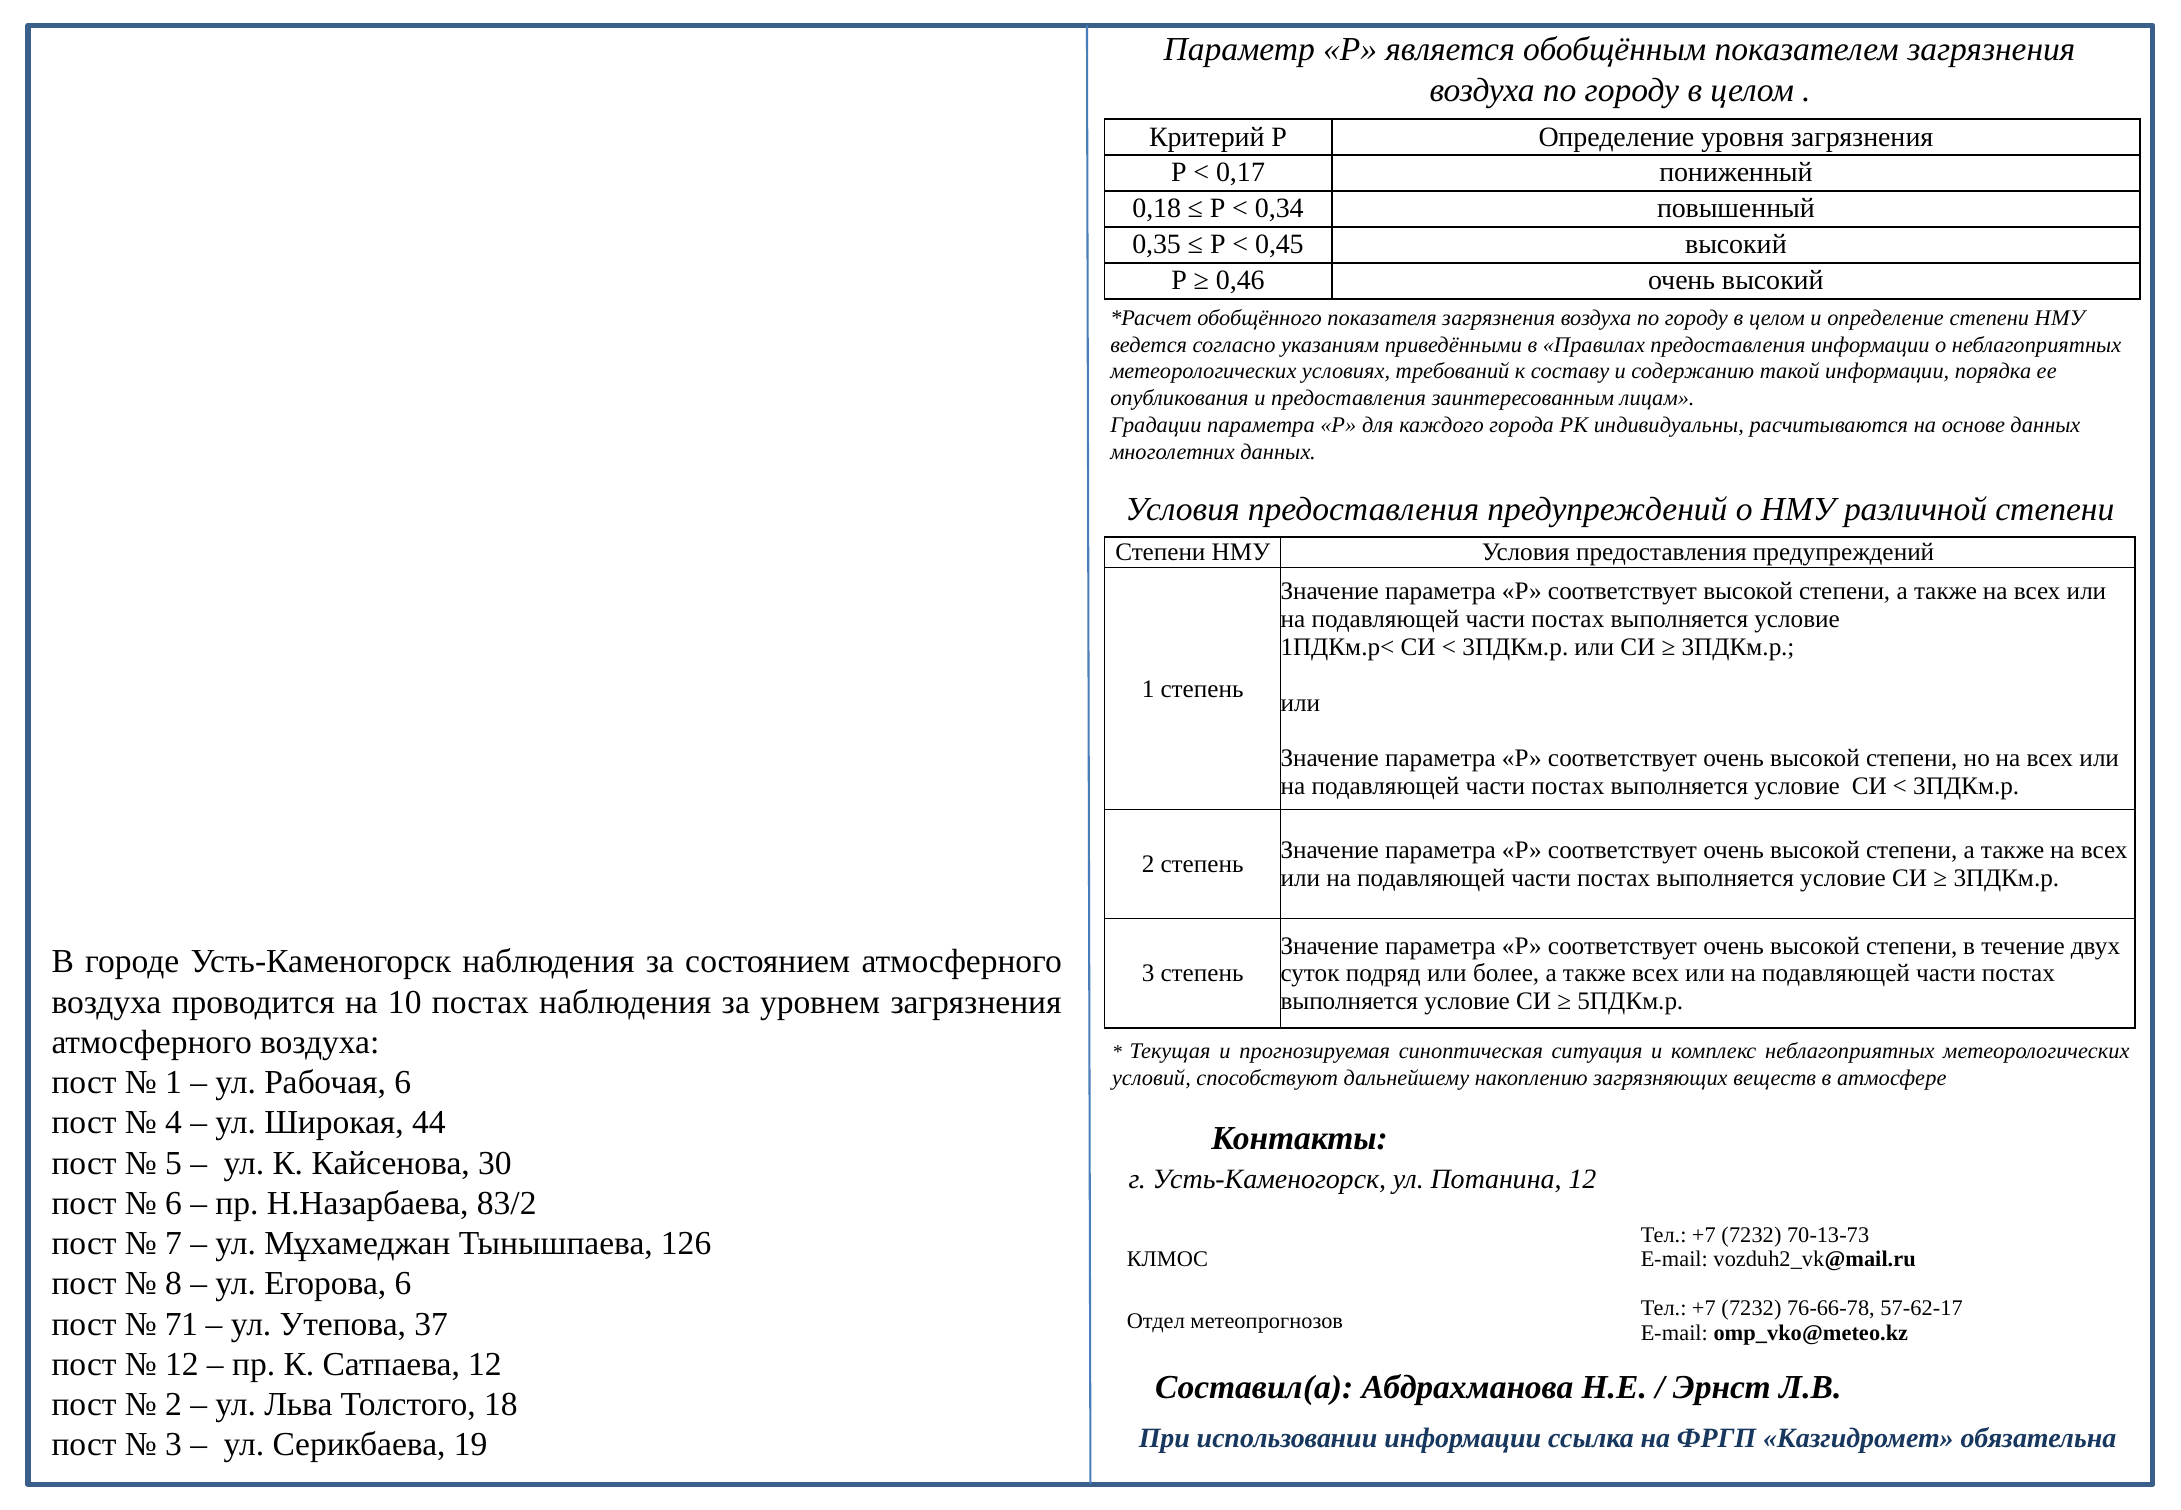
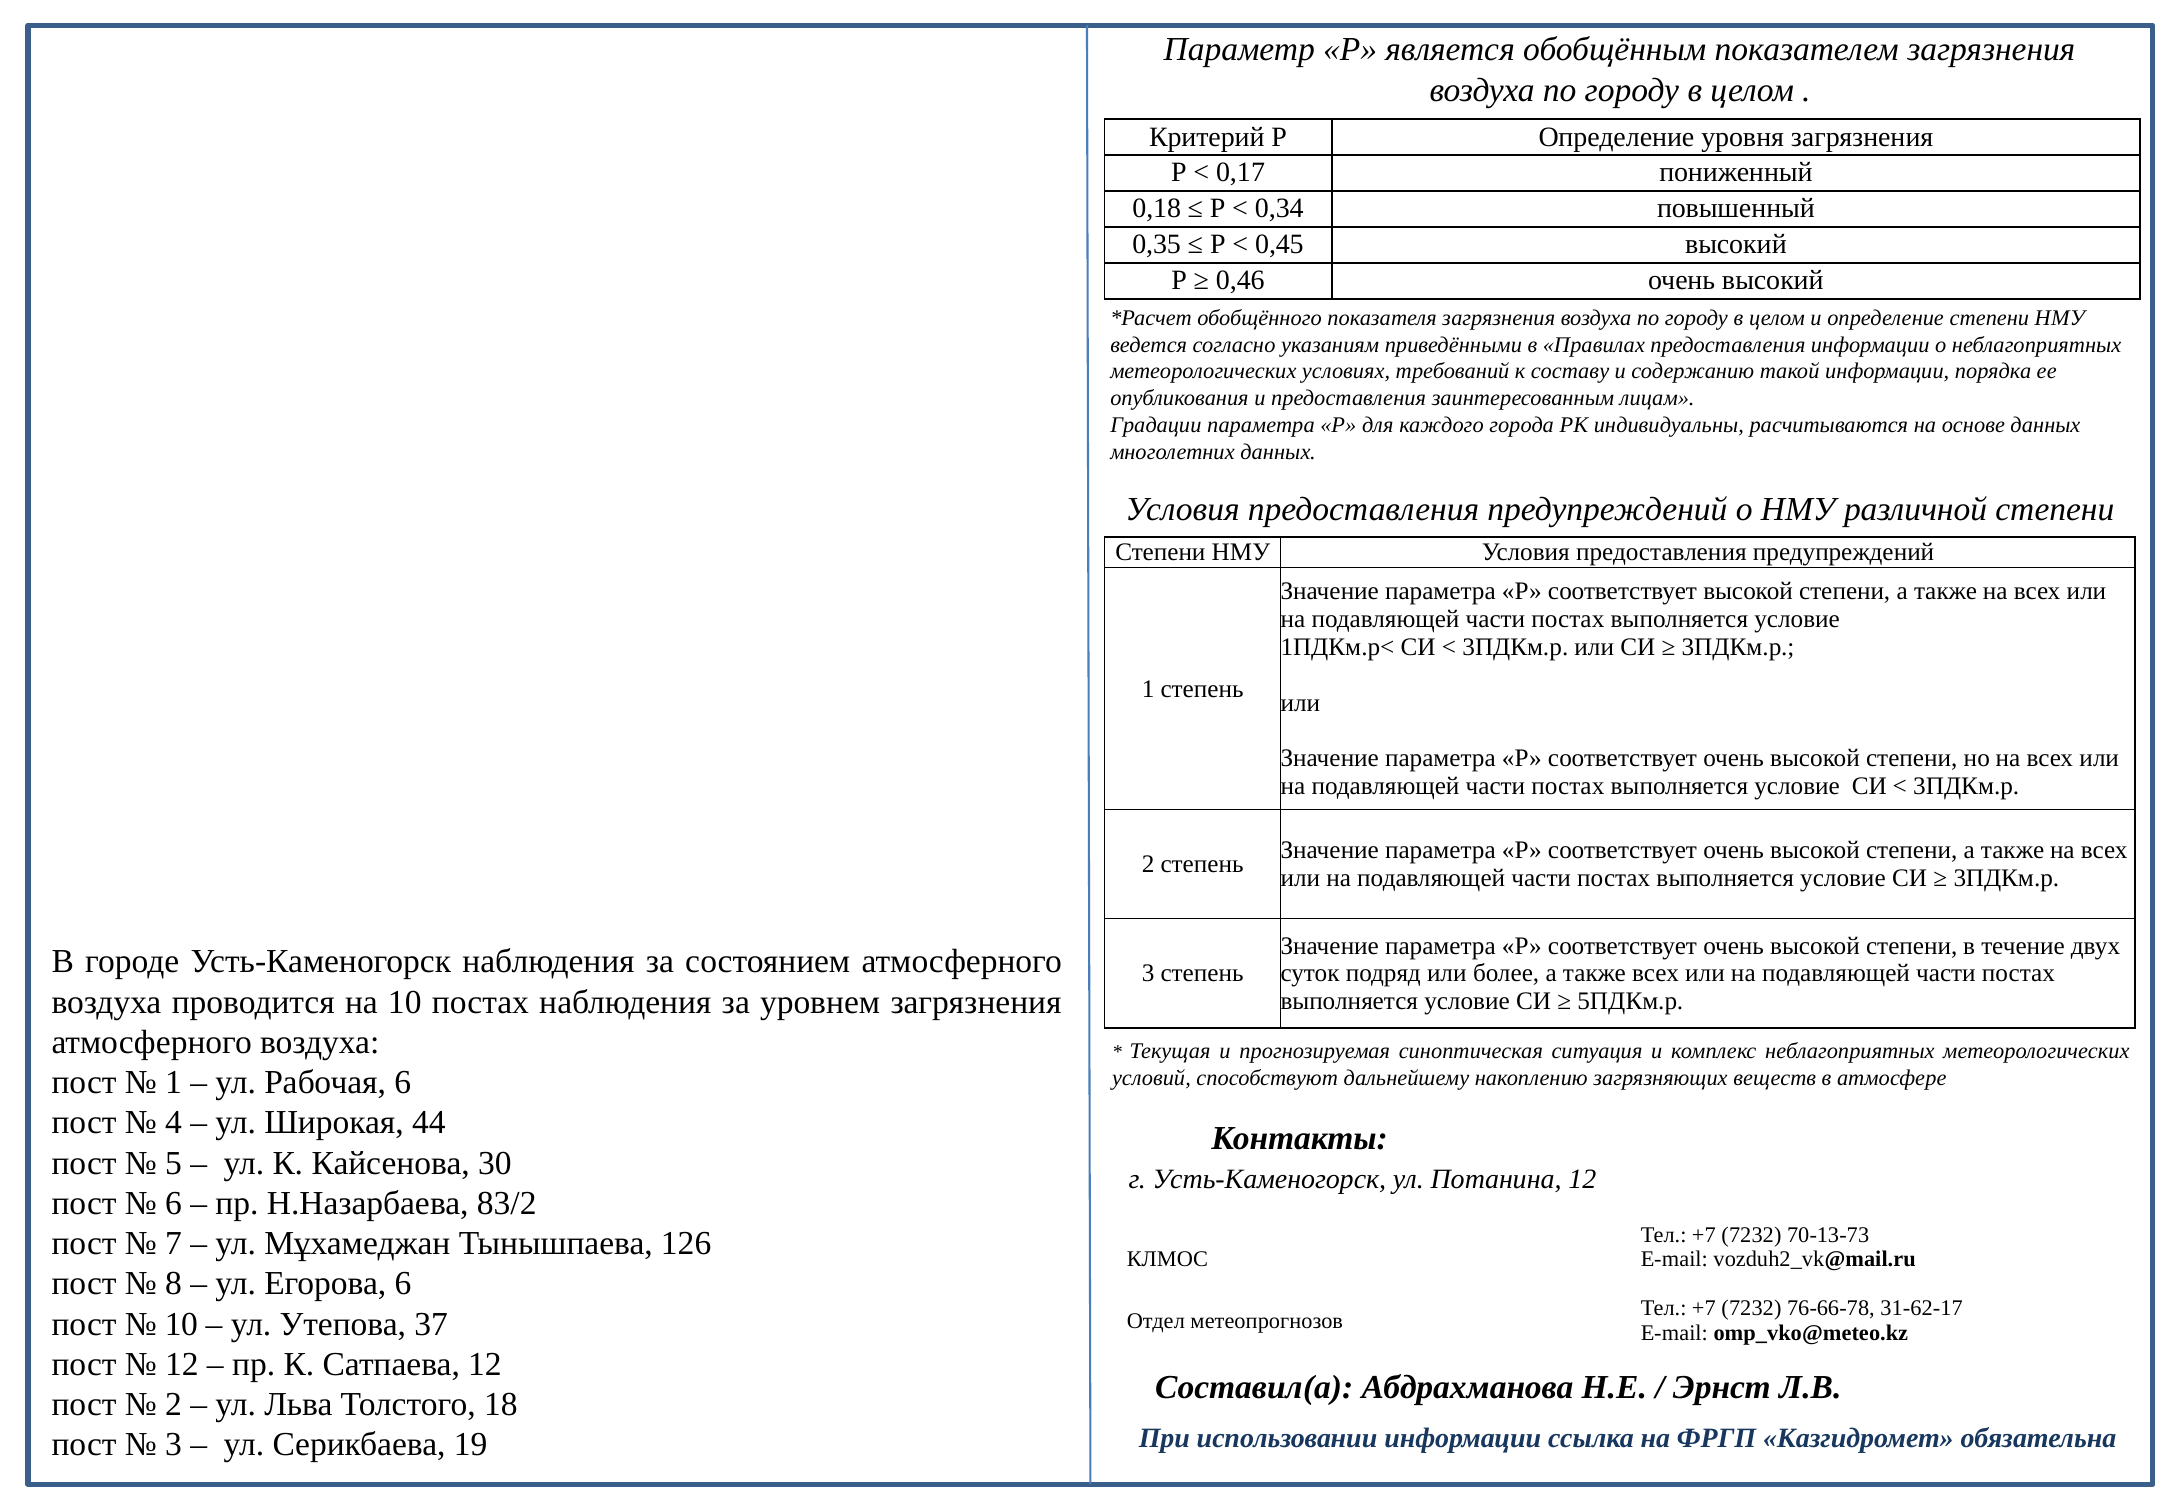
57-62-17: 57-62-17 -> 31-62-17
71 at (181, 1324): 71 -> 10
